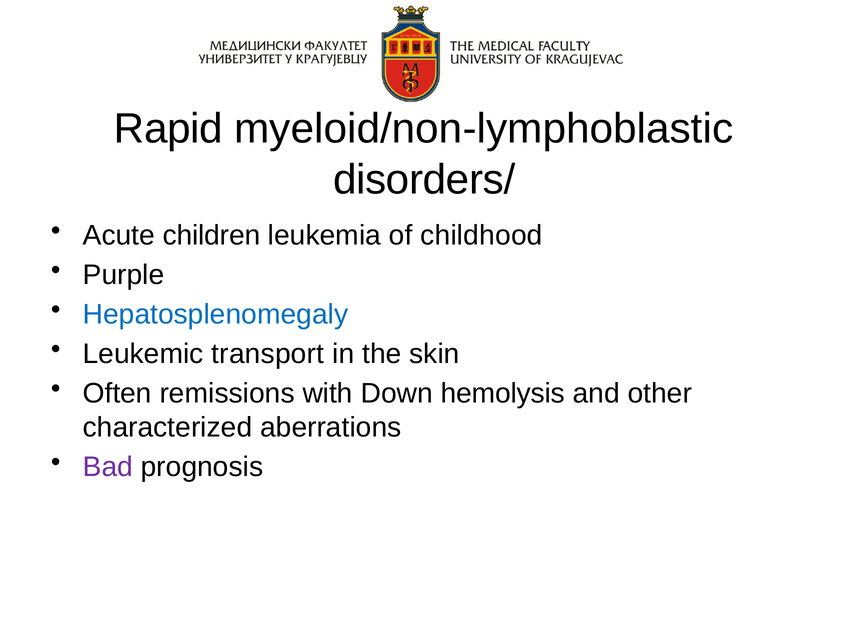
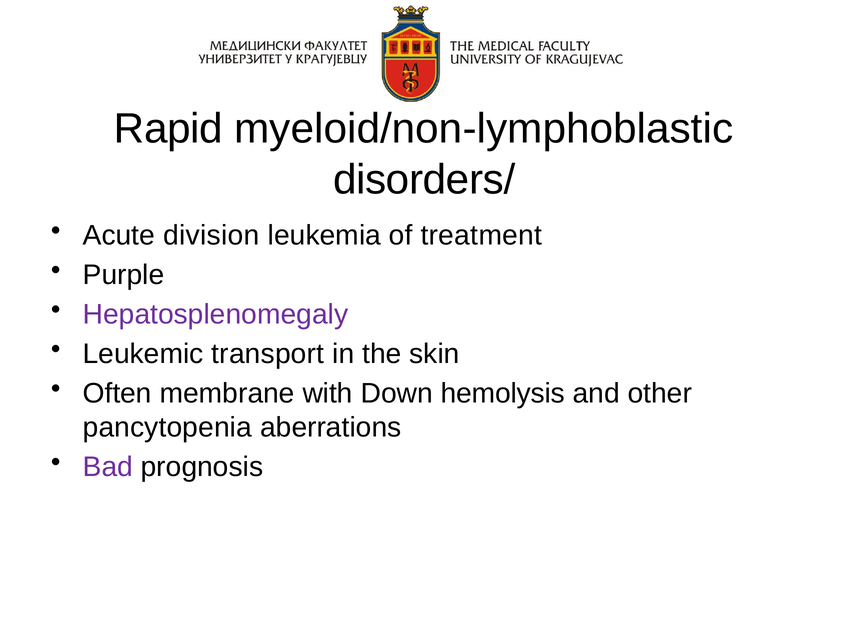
children: children -> division
childhood: childhood -> treatment
Hepatosplenomegaly colour: blue -> purple
remissions: remissions -> membrane
characterized: characterized -> pancytopenia
